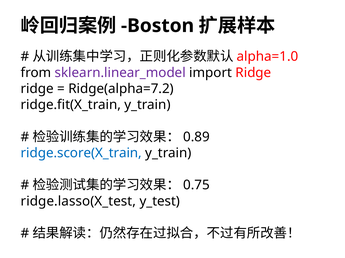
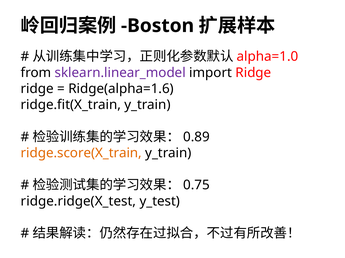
Ridge(alpha=7.2: Ridge(alpha=7.2 -> Ridge(alpha=1.6
ridge.score(X_train colour: blue -> orange
ridge.lasso(X_test: ridge.lasso(X_test -> ridge.ridge(X_test
